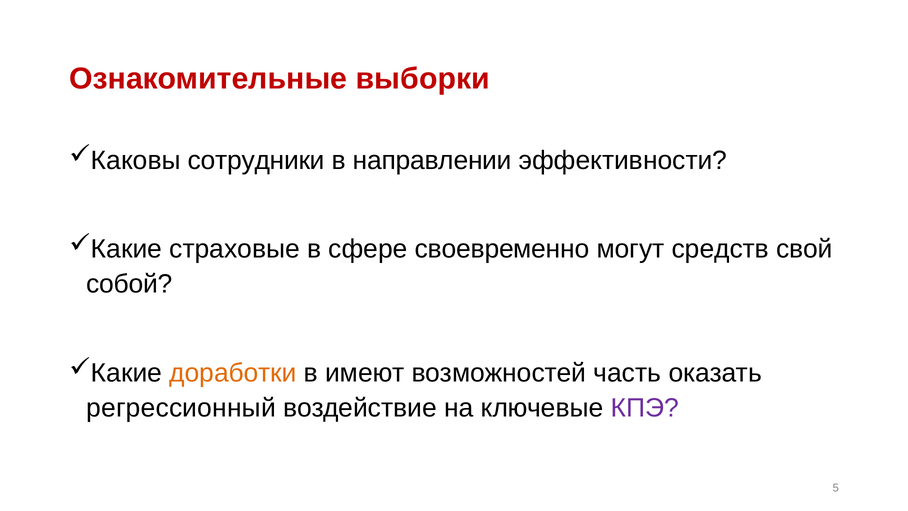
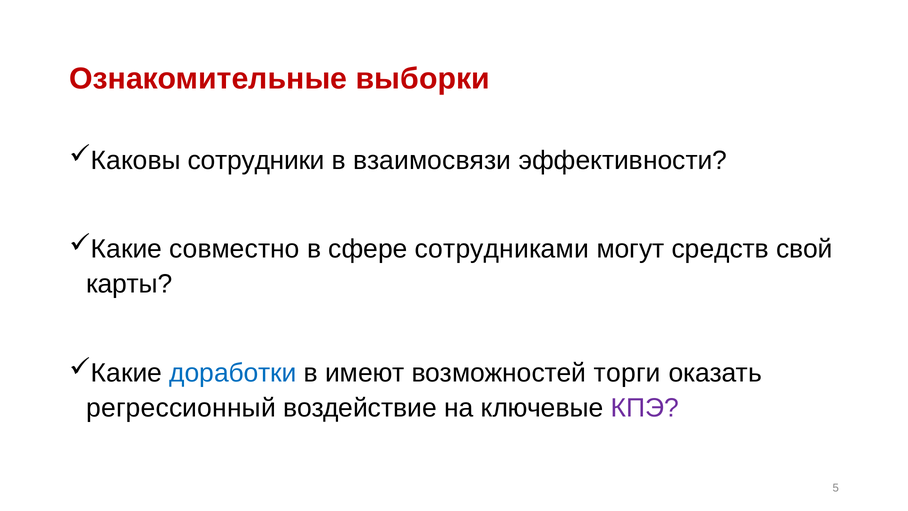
направлении: направлении -> взаимосвязи
страховые: страховые -> совместно
своевременно: своевременно -> сотрудниками
собой: собой -> карты
доработки colour: orange -> blue
часть: часть -> торги
